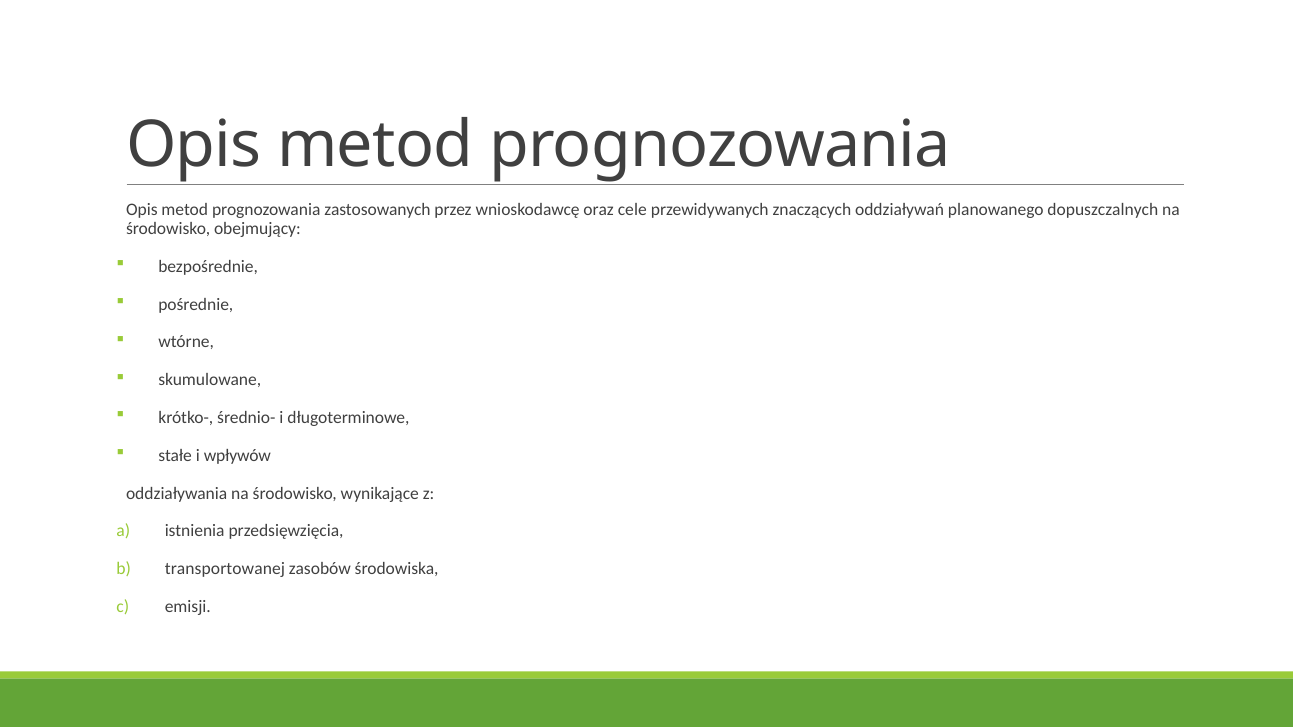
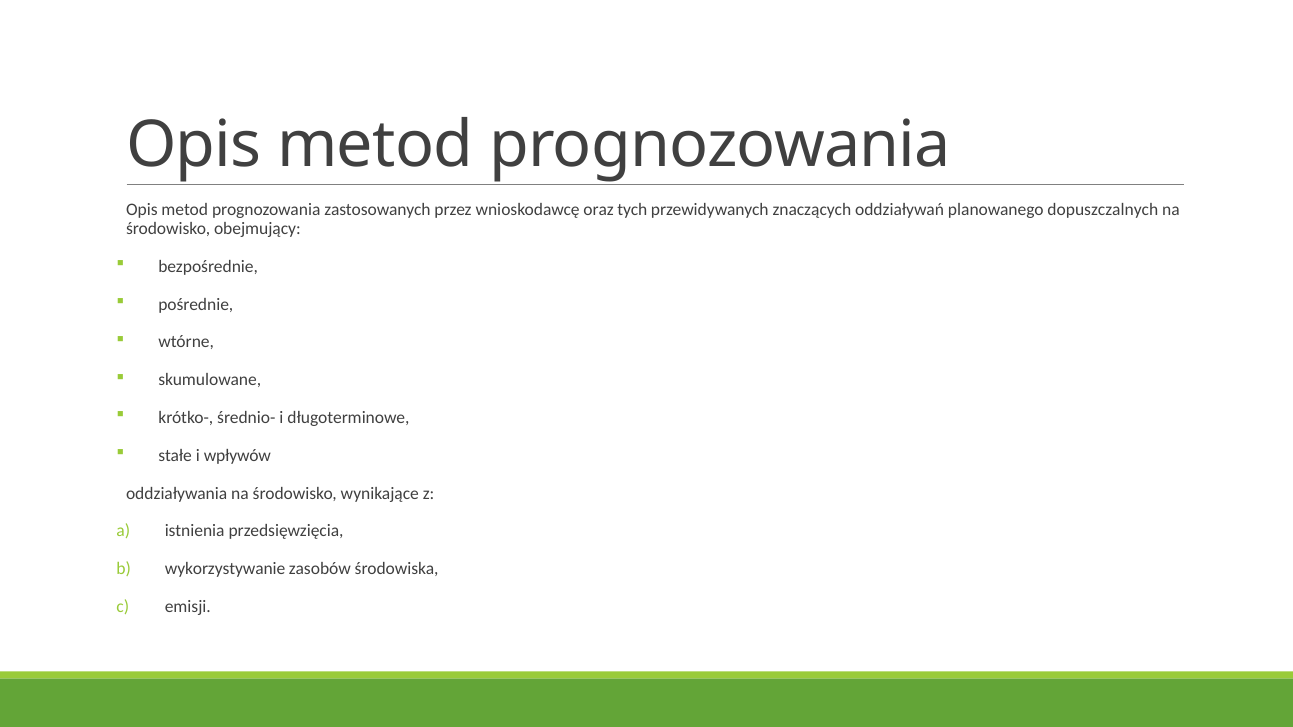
cele: cele -> tych
transportowanej: transportowanej -> wykorzystywanie
